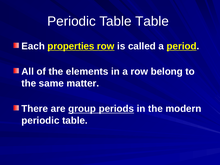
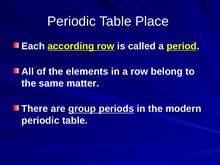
Table Table: Table -> Place
properties: properties -> according
